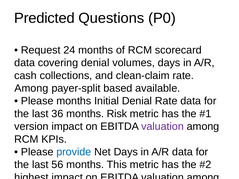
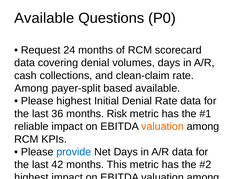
Predicted at (44, 18): Predicted -> Available
Please months: months -> highest
version: version -> reliable
valuation at (163, 127) colour: purple -> orange
56: 56 -> 42
